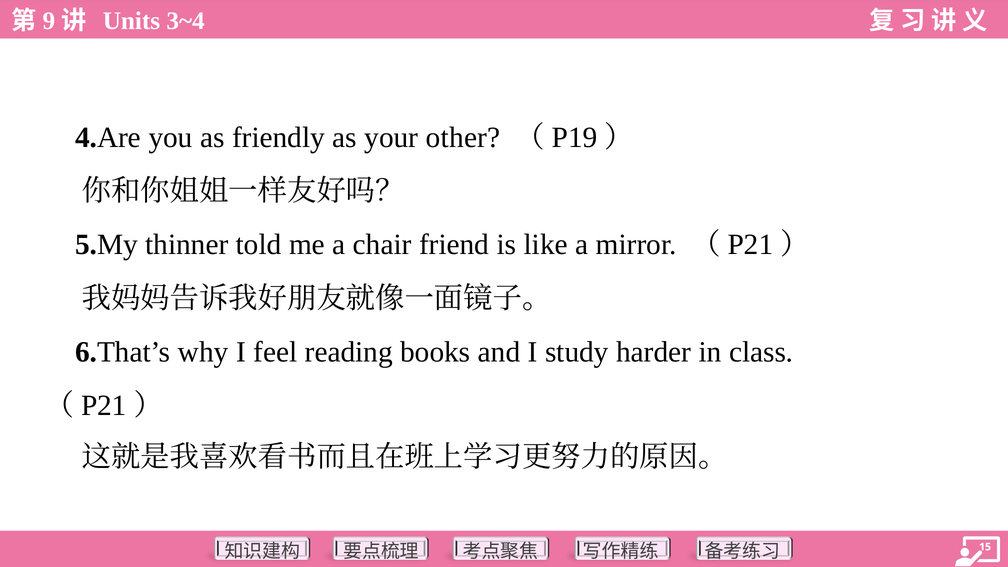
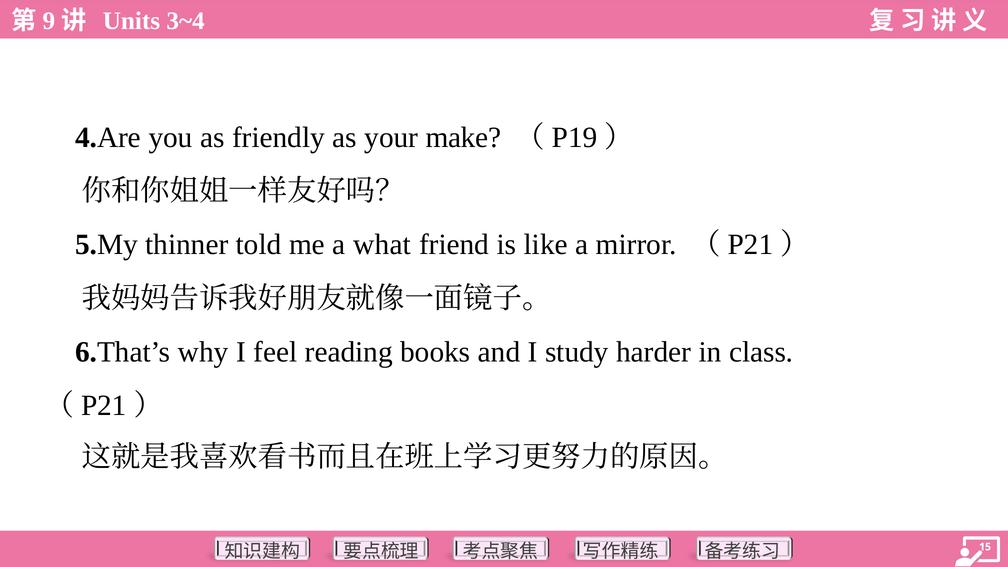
other: other -> make
chair: chair -> what
